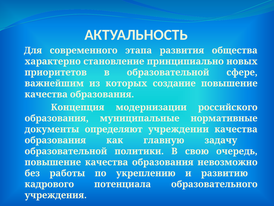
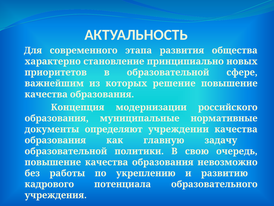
создание: создание -> решение
